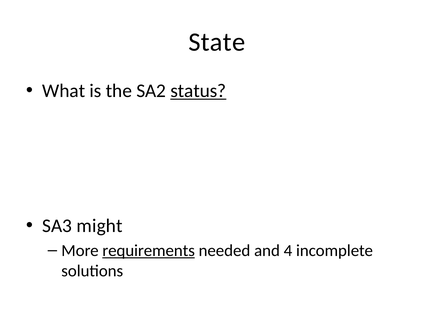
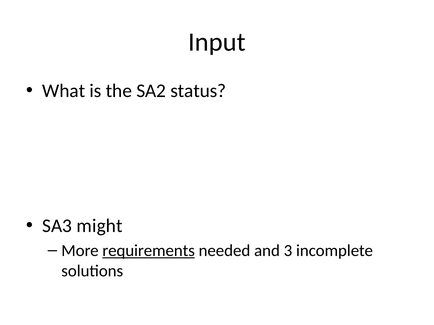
State: State -> Input
status underline: present -> none
4: 4 -> 3
